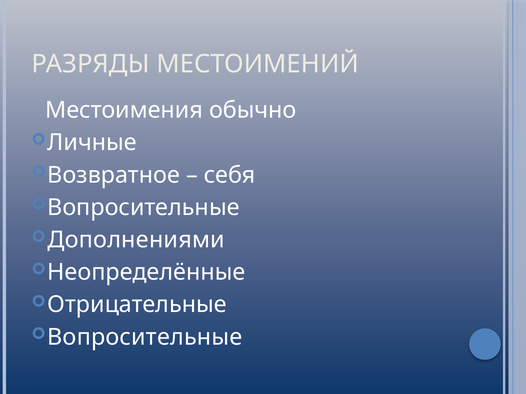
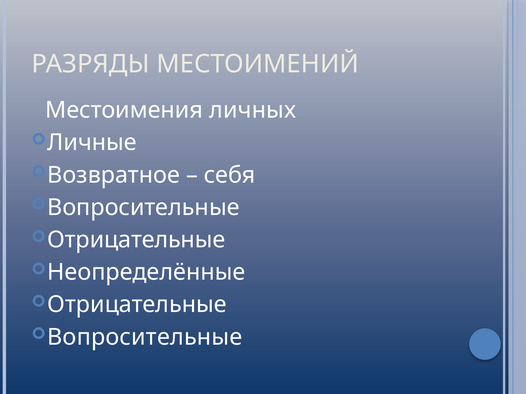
обычно: обычно -> личных
Дополнениями at (136, 240): Дополнениями -> Отрицательные
